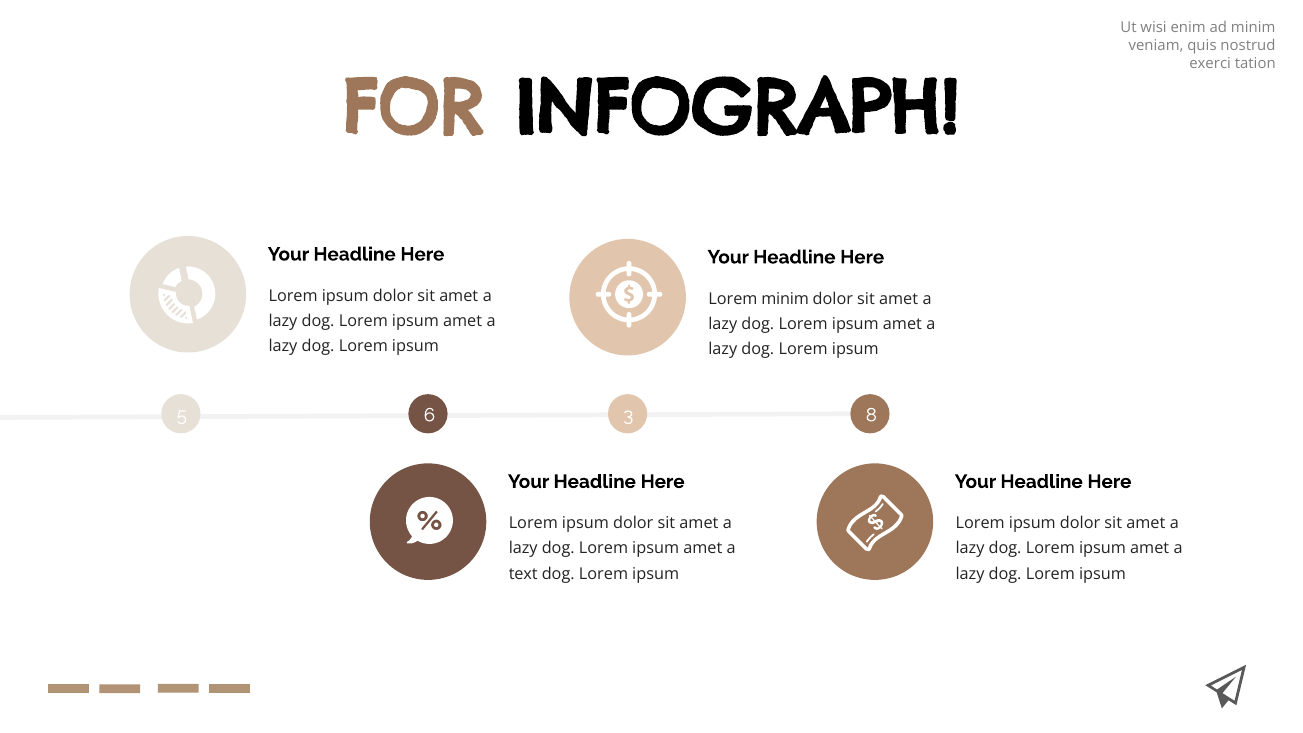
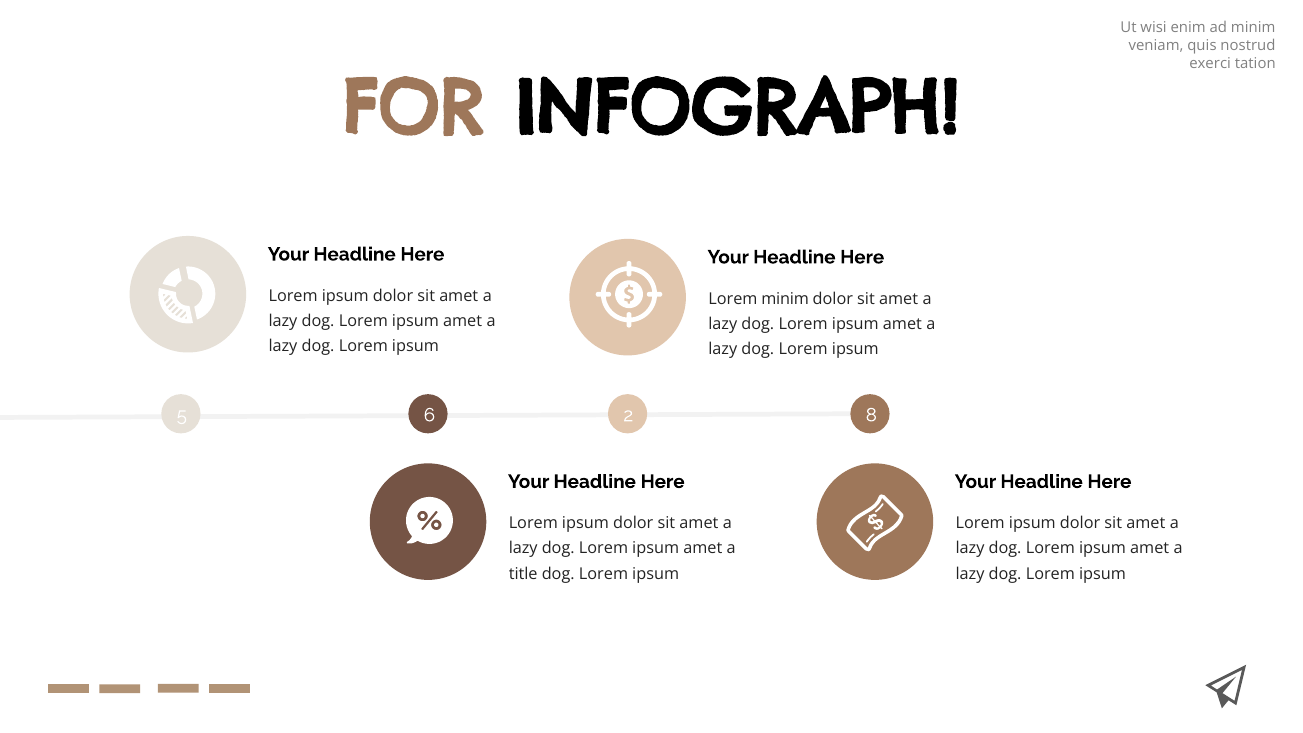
3: 3 -> 2
text: text -> title
